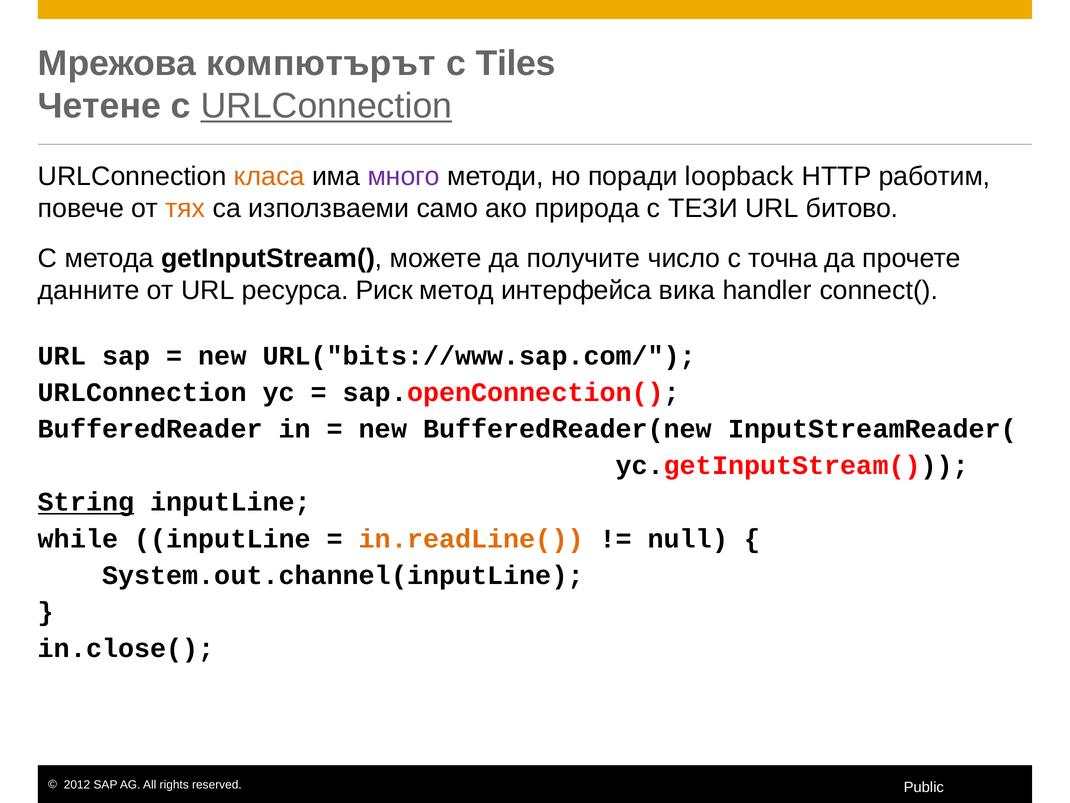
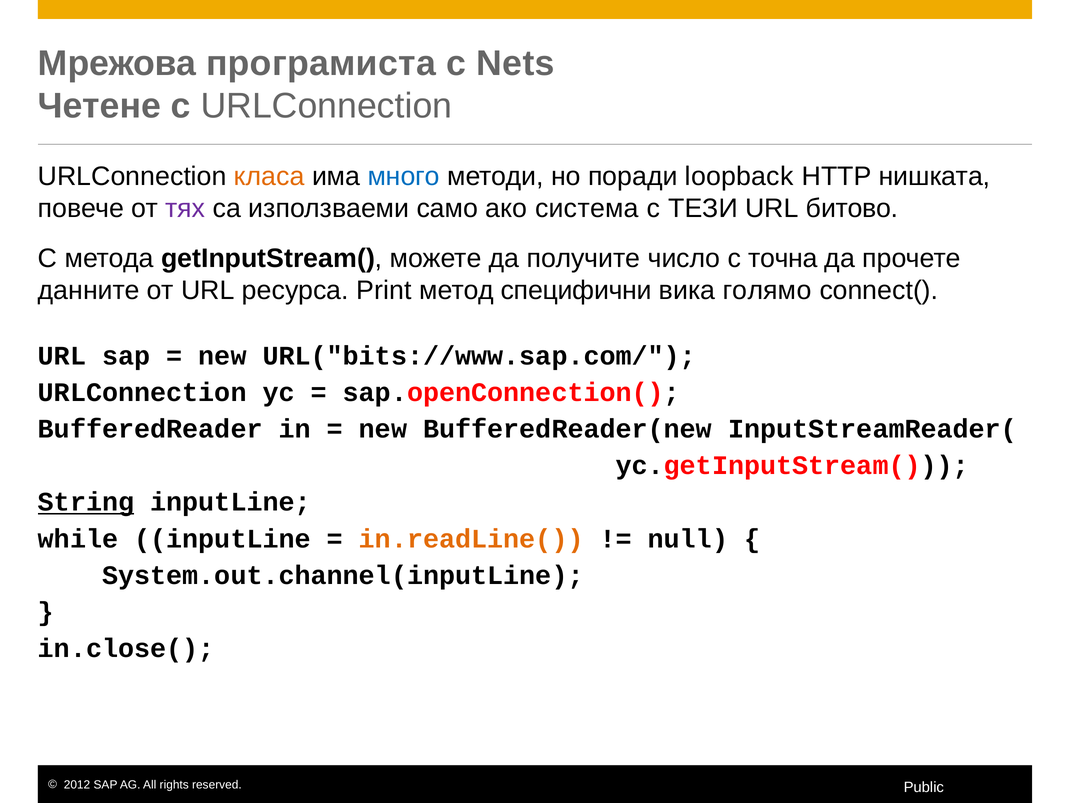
компютърът: компютърът -> програмиста
Tiles: Tiles -> Nets
URLConnection at (326, 106) underline: present -> none
много colour: purple -> blue
работим: работим -> нишката
тях colour: orange -> purple
природа: природа -> система
Риск: Риск -> Print
интерфейса: интерфейса -> специфични
handler: handler -> голямо
